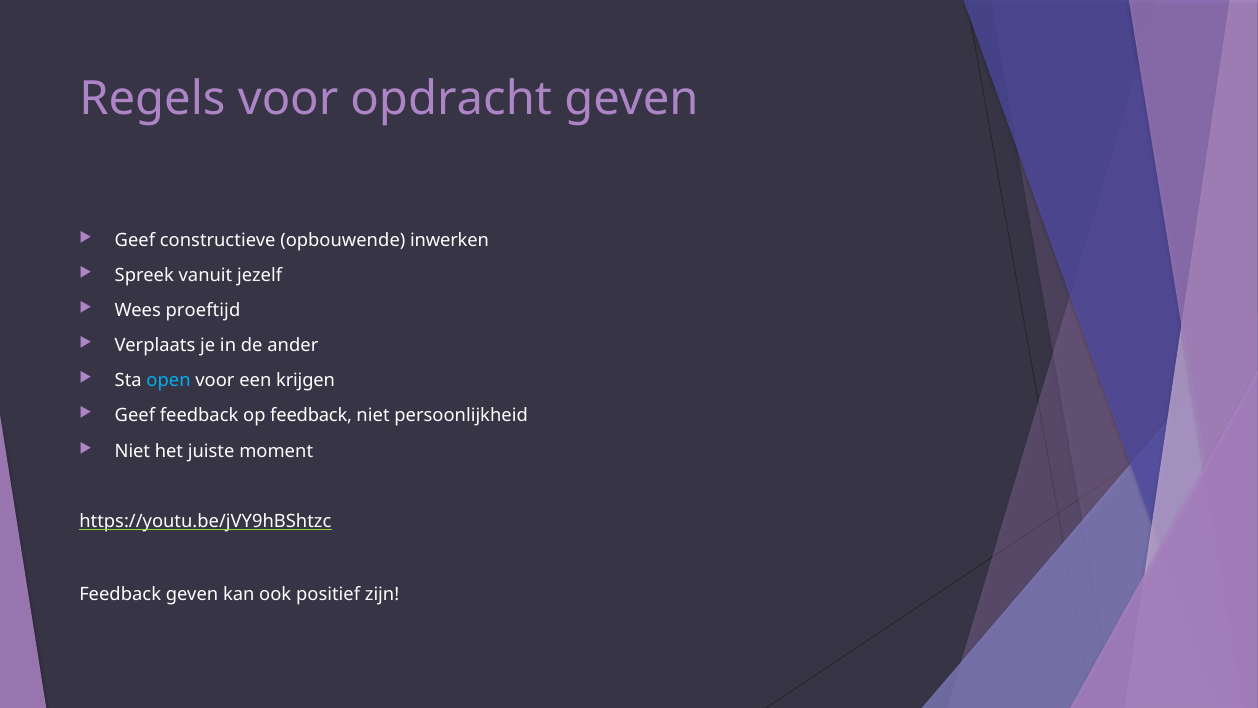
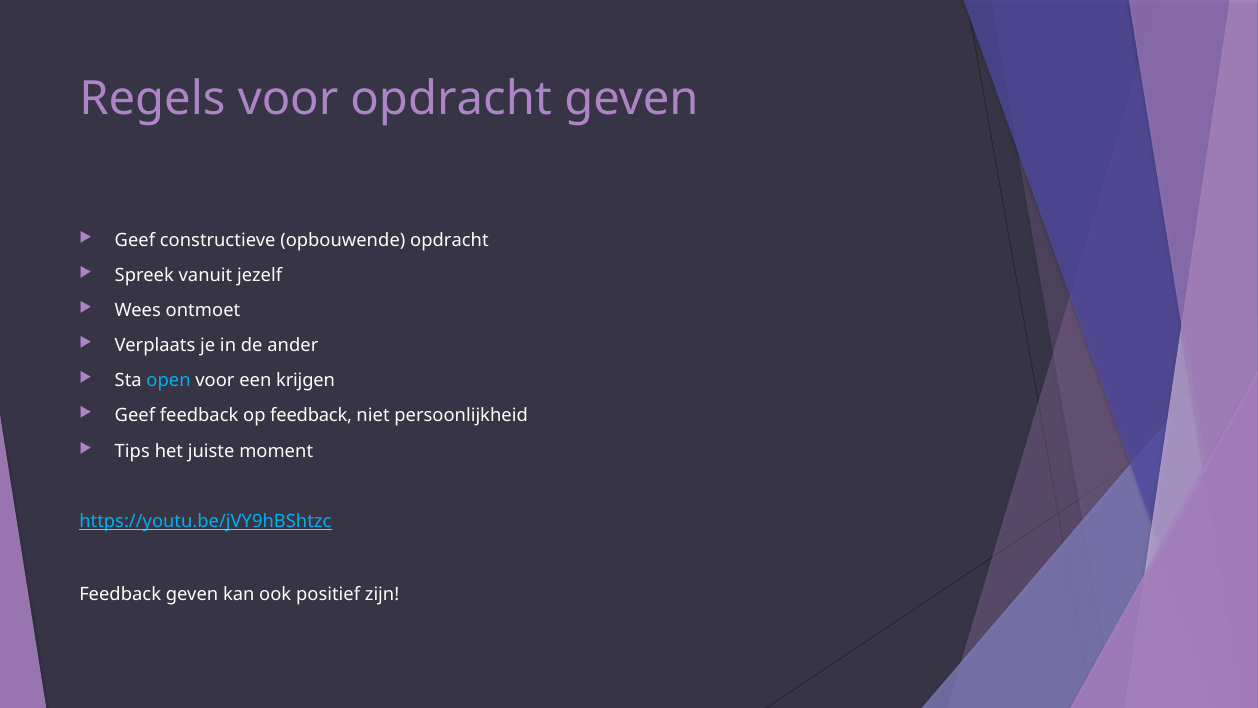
opbouwende inwerken: inwerken -> opdracht
proeftijd: proeftijd -> ontmoet
Niet at (132, 451): Niet -> Tips
https://youtu.be/jVY9hBShtzc colour: white -> light blue
